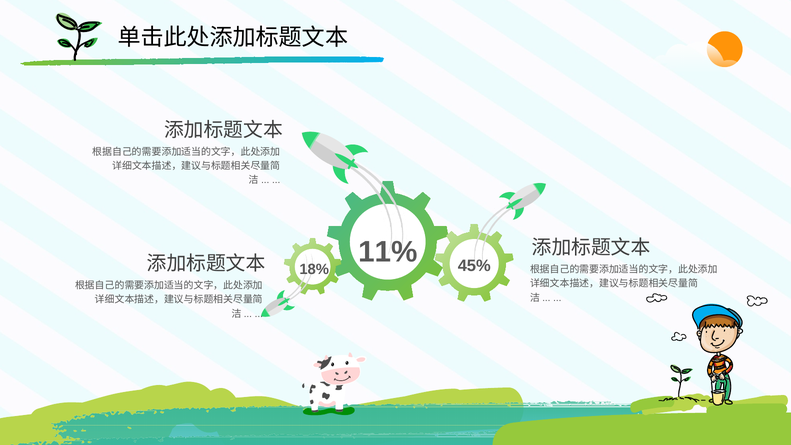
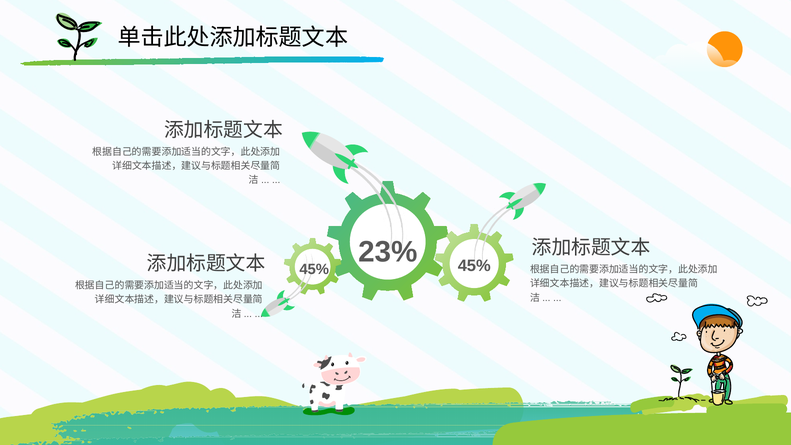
11%: 11% -> 23%
18% at (314, 270): 18% -> 45%
